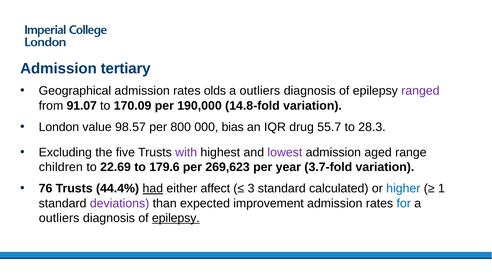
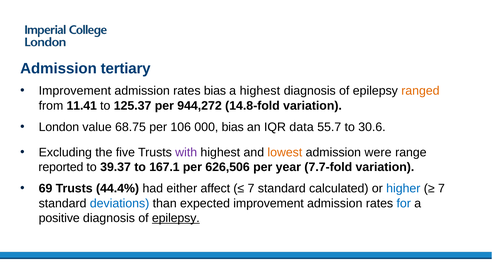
Geographical at (75, 91): Geographical -> Improvement
rates olds: olds -> bias
outliers at (260, 91): outliers -> highest
ranged colour: purple -> orange
91.07: 91.07 -> 11.41
170.09: 170.09 -> 125.37
190,000: 190,000 -> 944,272
98.57: 98.57 -> 68.75
800: 800 -> 106
drug: drug -> data
28.3: 28.3 -> 30.6
lowest colour: purple -> orange
aged: aged -> were
children: children -> reported
22.69: 22.69 -> 39.37
179.6: 179.6 -> 167.1
269,623: 269,623 -> 626,506
3.7-fold: 3.7-fold -> 7.7-fold
76: 76 -> 69
had underline: present -> none
3 at (251, 188): 3 -> 7
1 at (441, 188): 1 -> 7
deviations colour: purple -> blue
outliers at (59, 218): outliers -> positive
